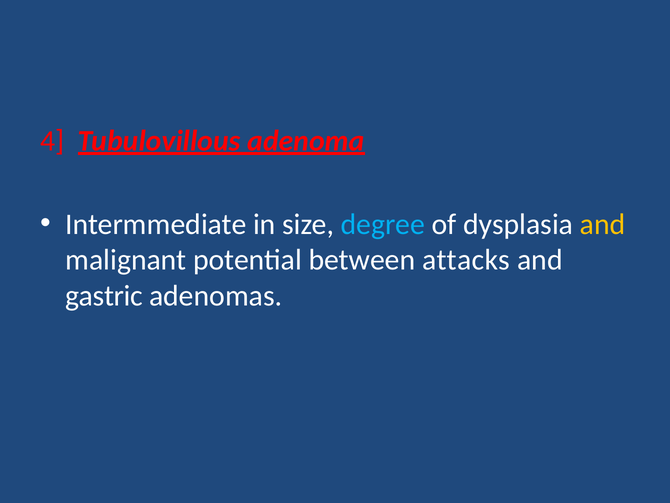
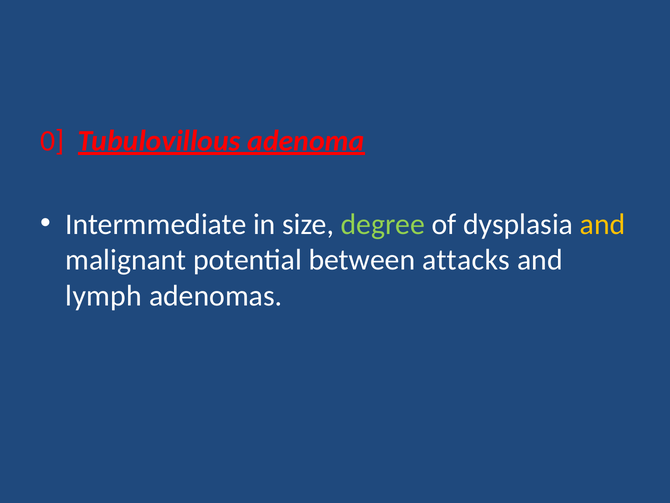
4: 4 -> 0
degree colour: light blue -> light green
gastric: gastric -> lymph
